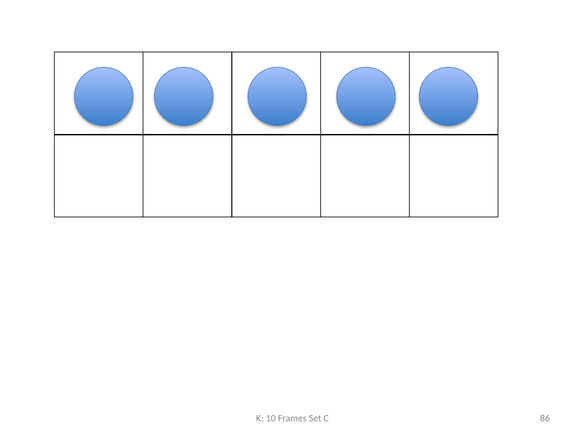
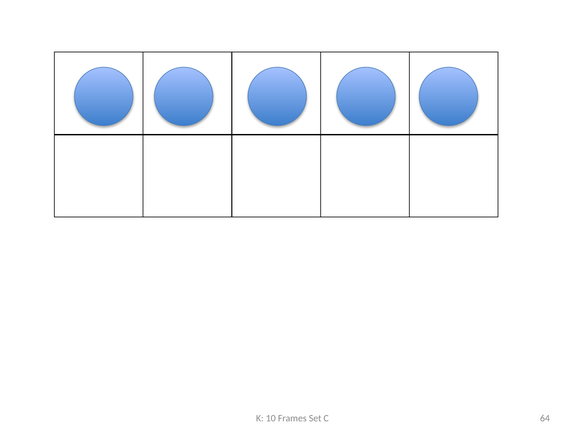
86: 86 -> 64
